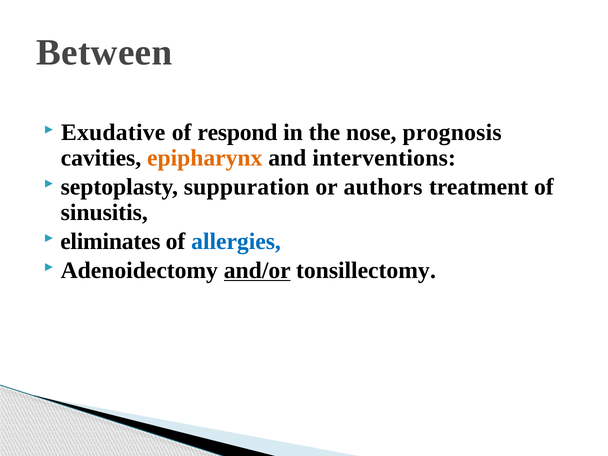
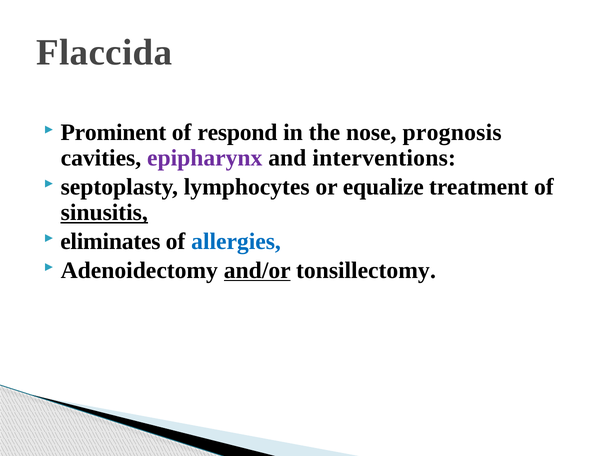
Between: Between -> Flaccida
Exudative: Exudative -> Prominent
epipharynx colour: orange -> purple
suppuration: suppuration -> lymphocytes
authors: authors -> equalize
sinusitis underline: none -> present
